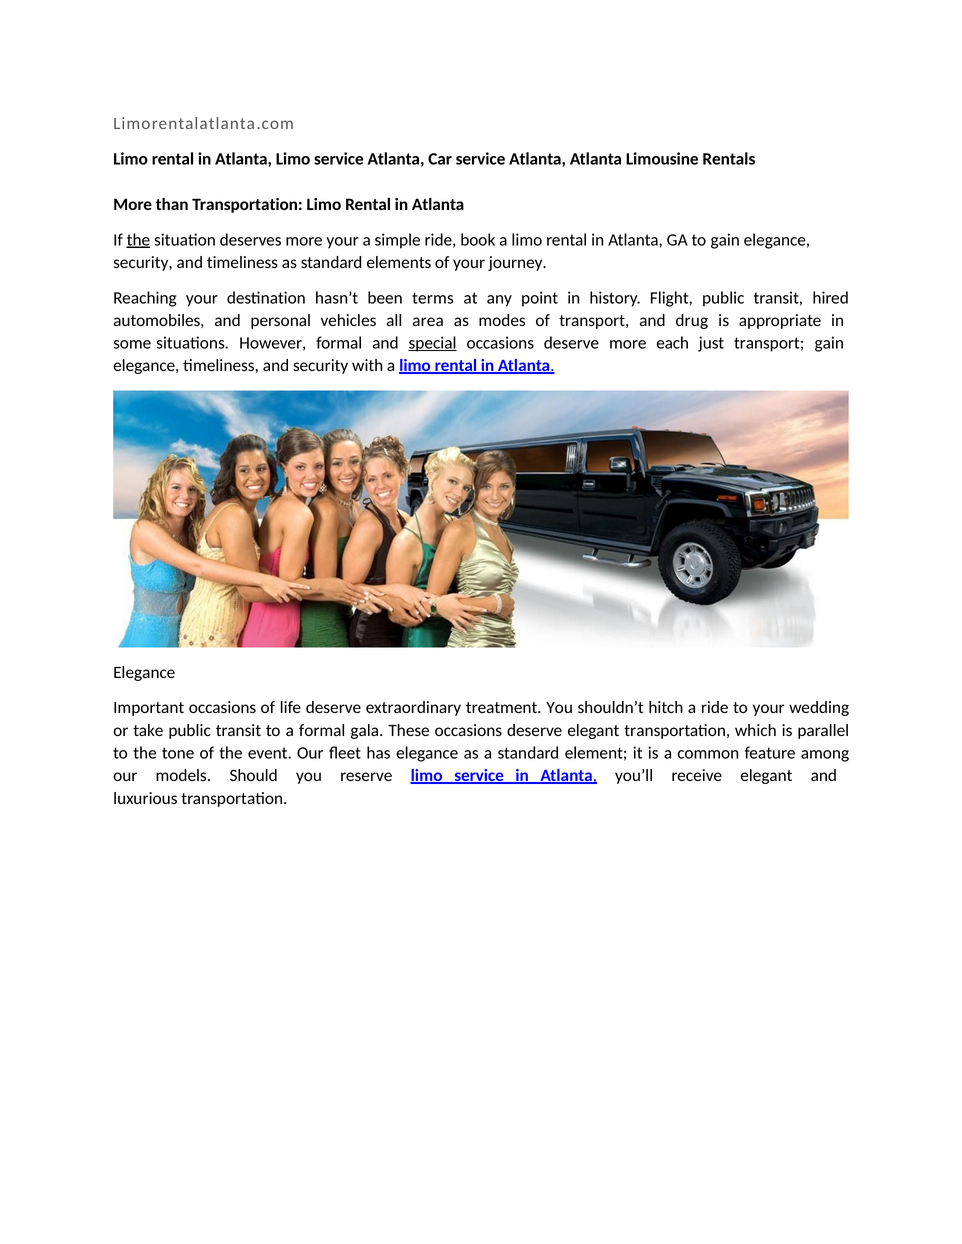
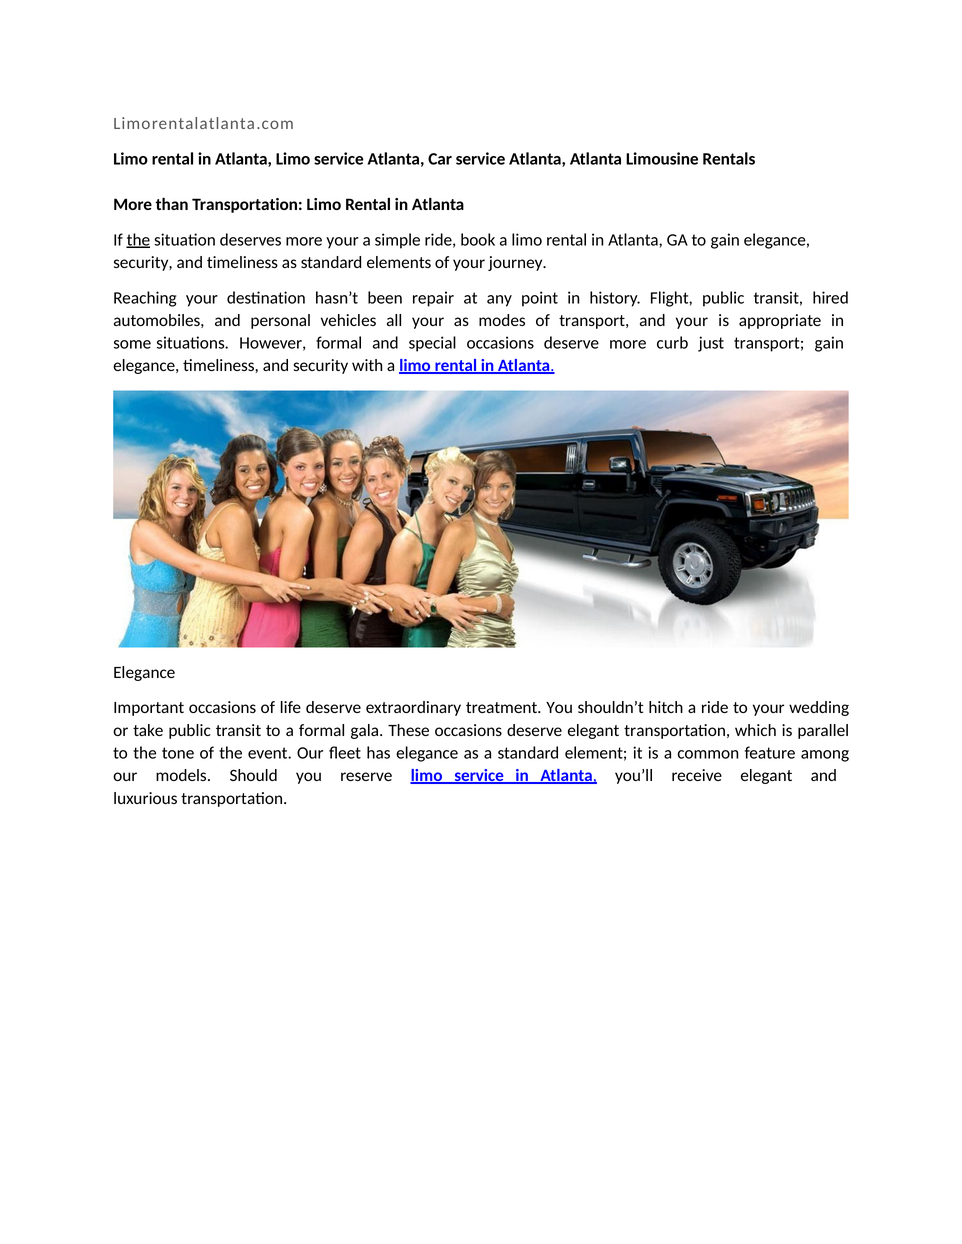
terms: terms -> repair
all area: area -> your
and drug: drug -> your
special underline: present -> none
each: each -> curb
